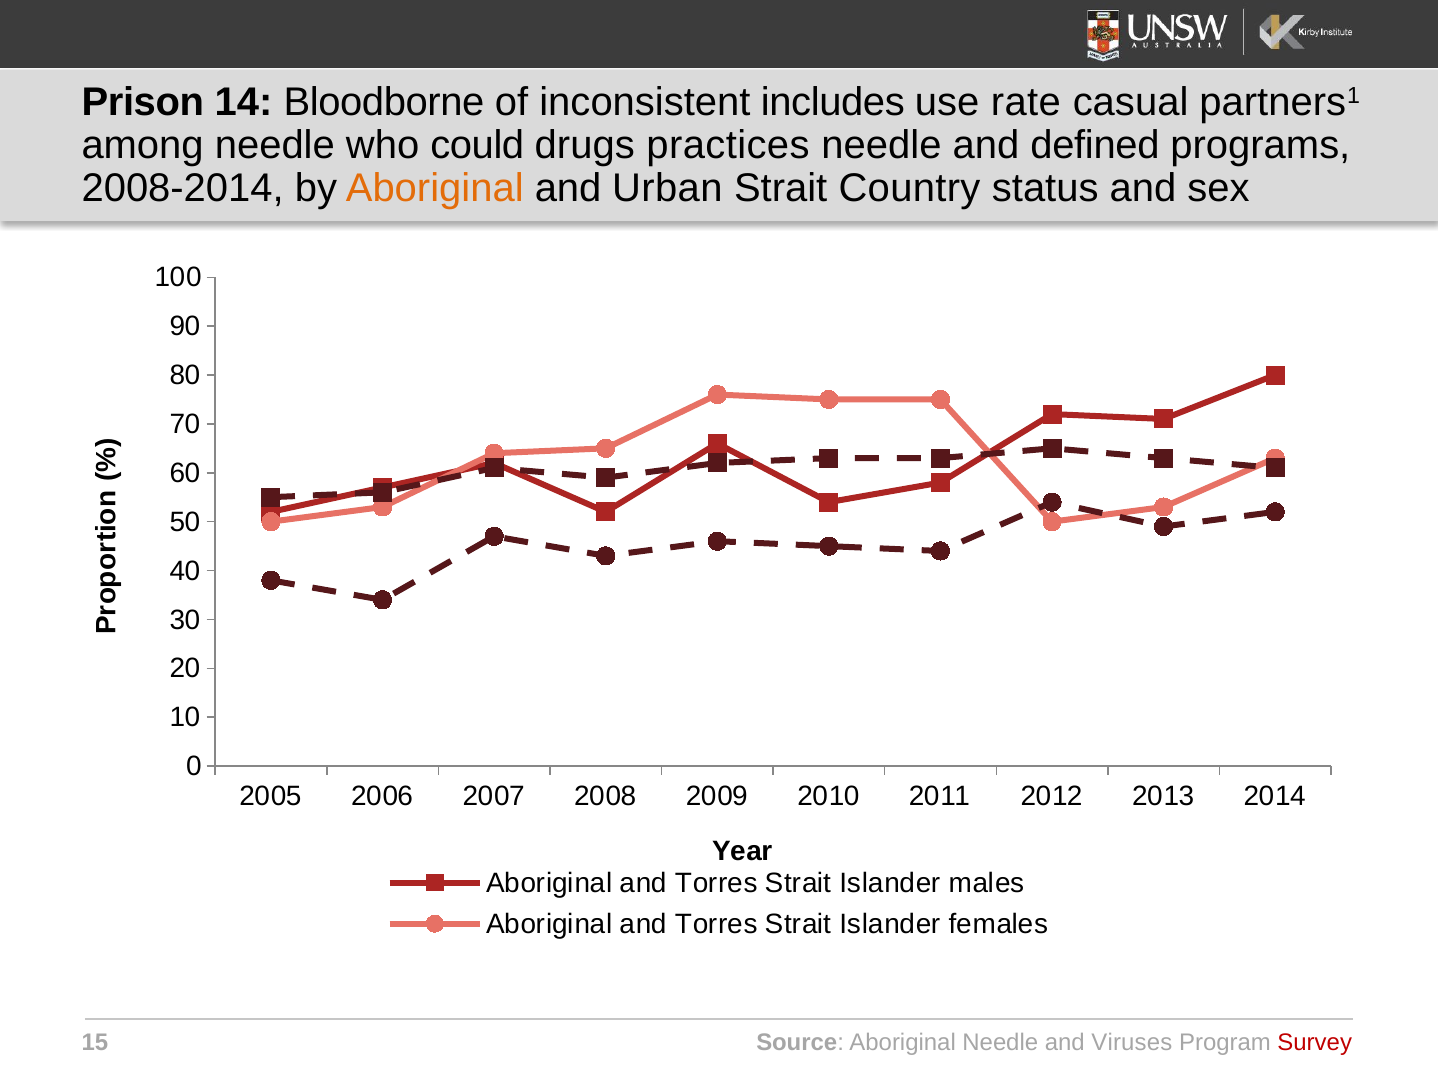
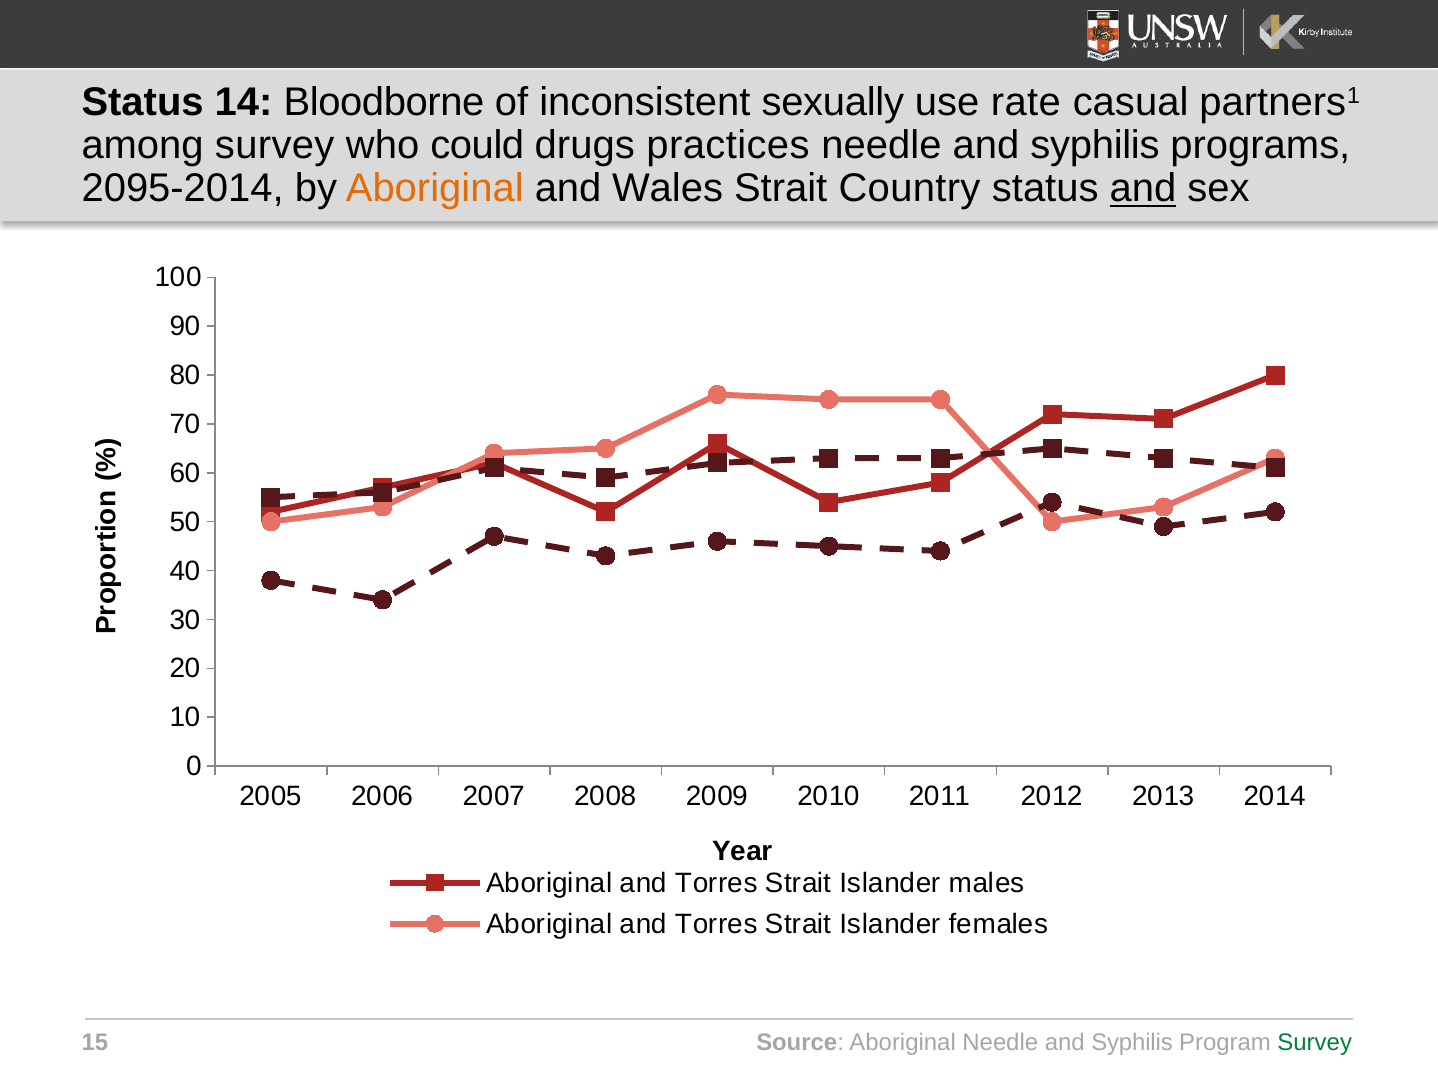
Prison at (143, 102): Prison -> Status
includes: includes -> sexually
among needle: needle -> survey
defined at (1095, 145): defined -> syphilis
2008-2014: 2008-2014 -> 2095-2014
Urban: Urban -> Wales
and at (1143, 189) underline: none -> present
Viruses at (1132, 1042): Viruses -> Syphilis
Survey at (1315, 1042) colour: red -> green
